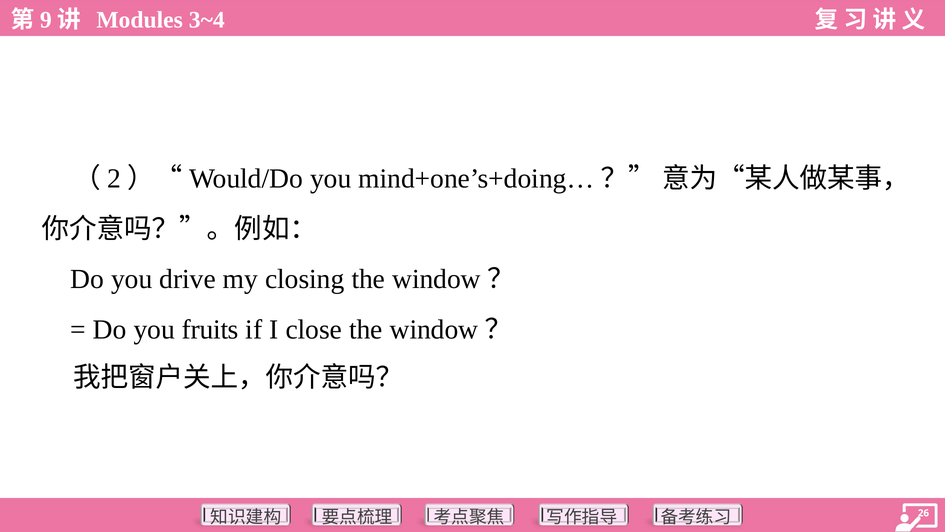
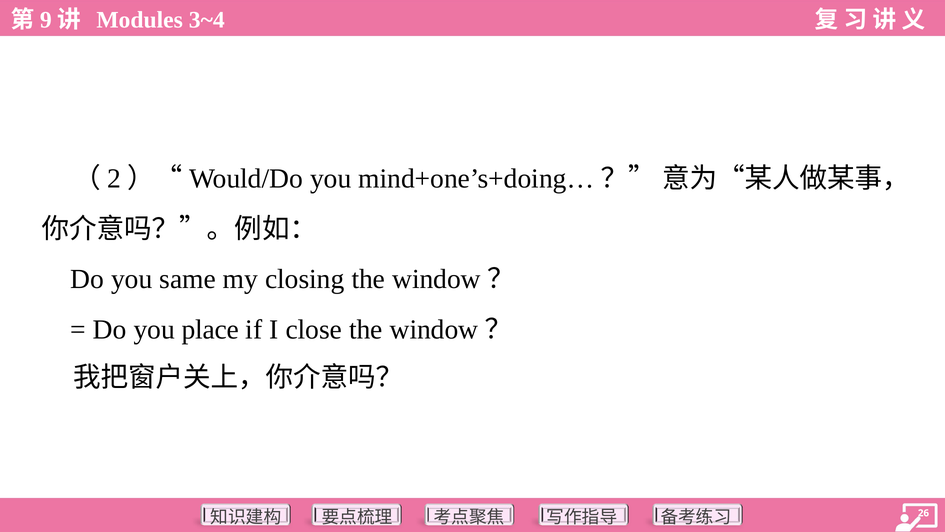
drive: drive -> same
fruits: fruits -> place
